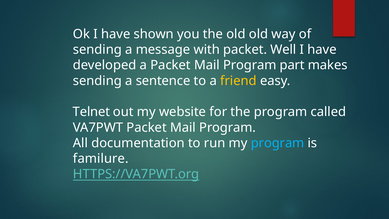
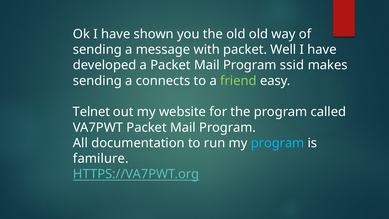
part: part -> ssid
sentence: sentence -> connects
friend colour: yellow -> light green
